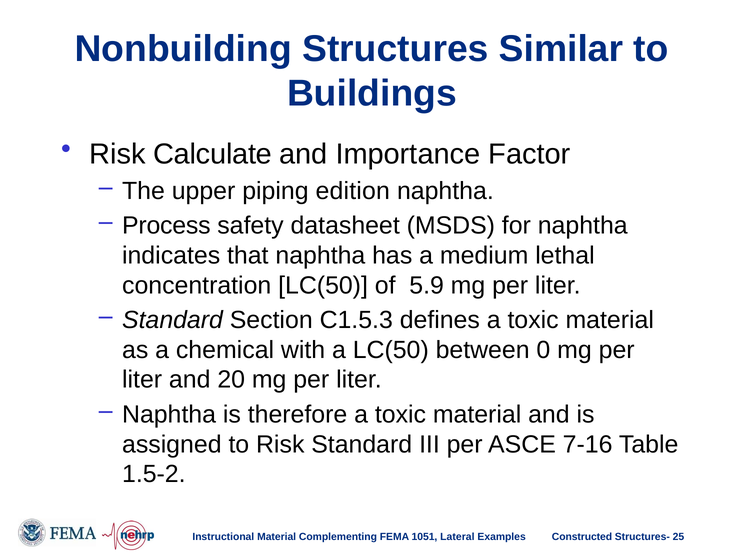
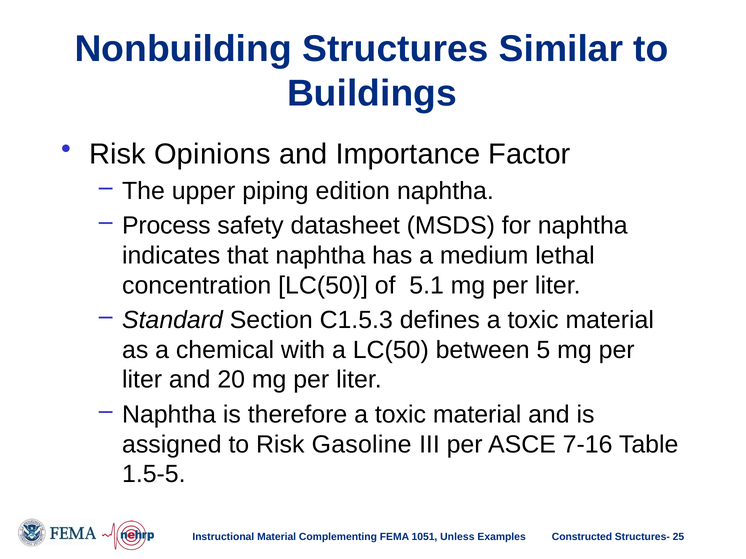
Calculate: Calculate -> Opinions
5.9: 5.9 -> 5.1
0: 0 -> 5
Risk Standard: Standard -> Gasoline
1.5-2: 1.5-2 -> 1.5-5
Lateral: Lateral -> Unless
